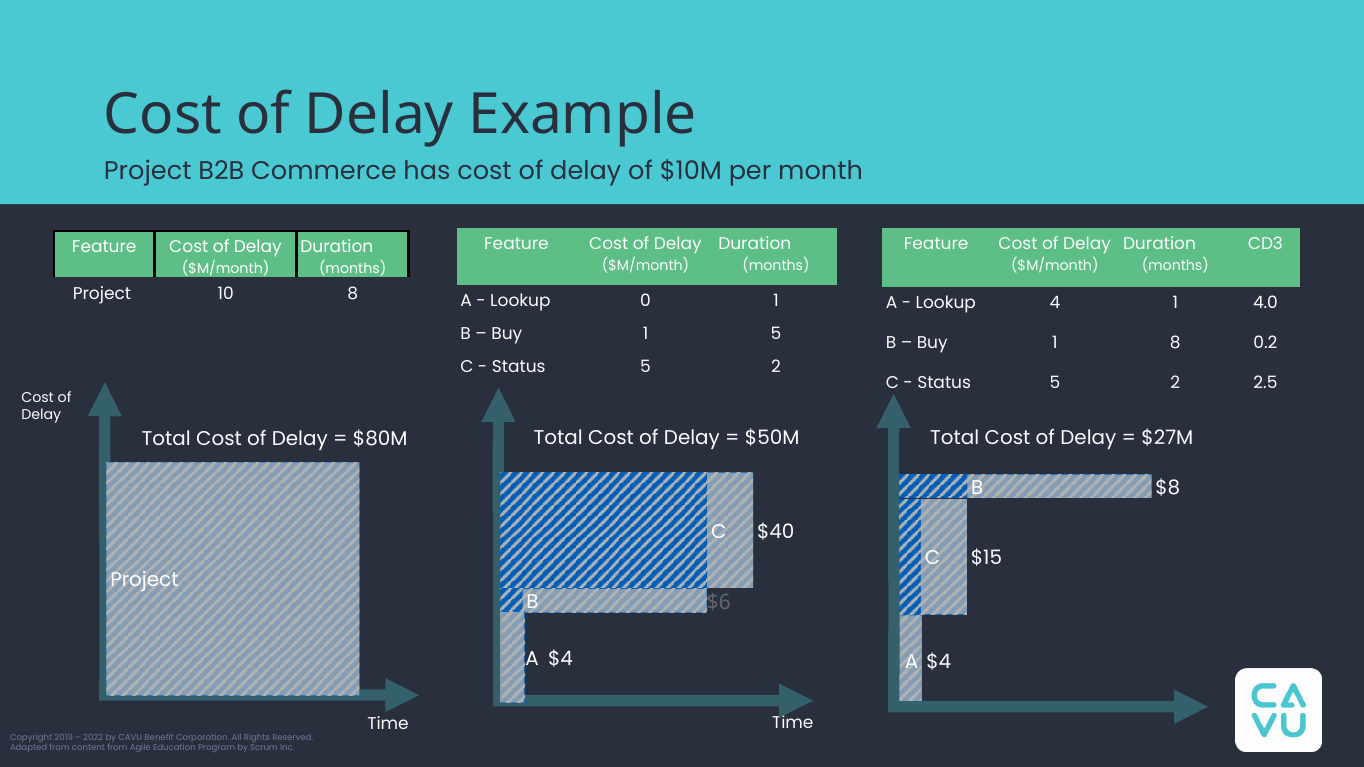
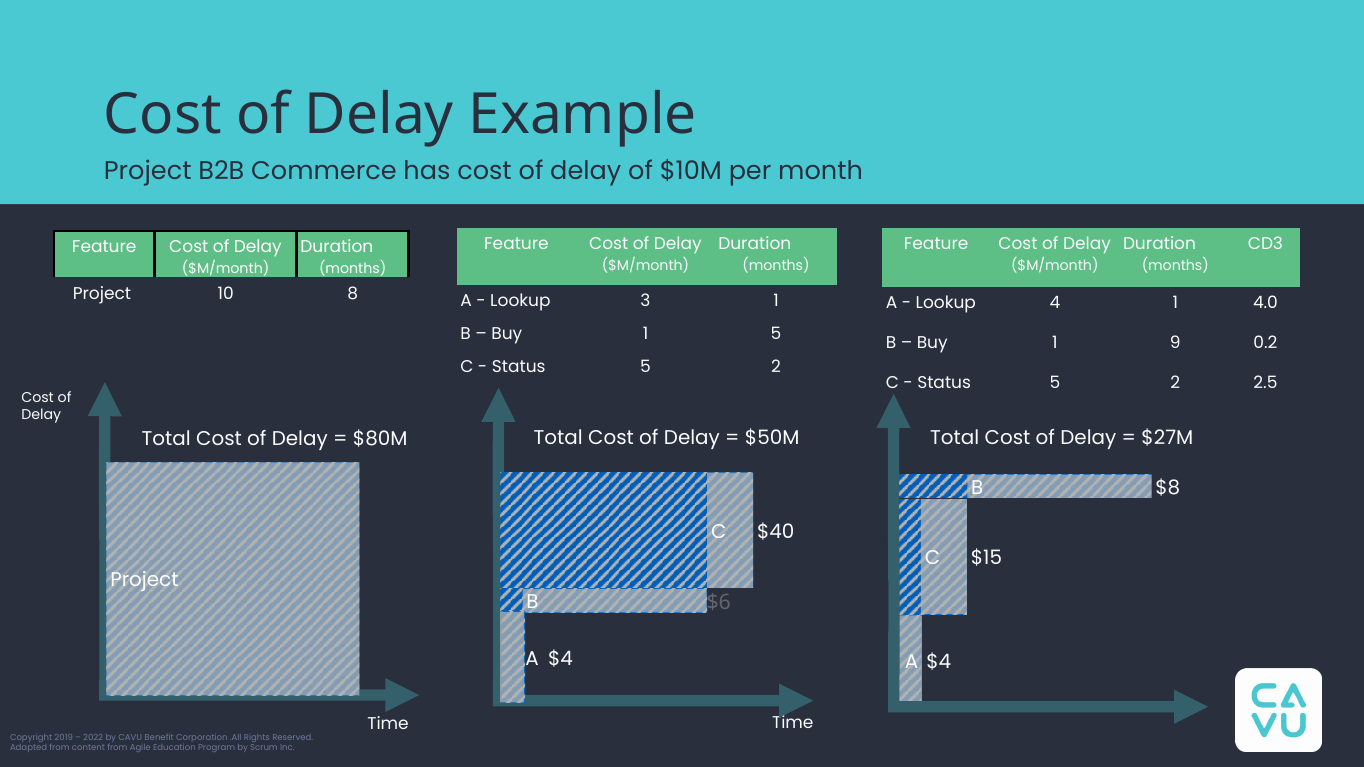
0: 0 -> 3
1 8: 8 -> 9
